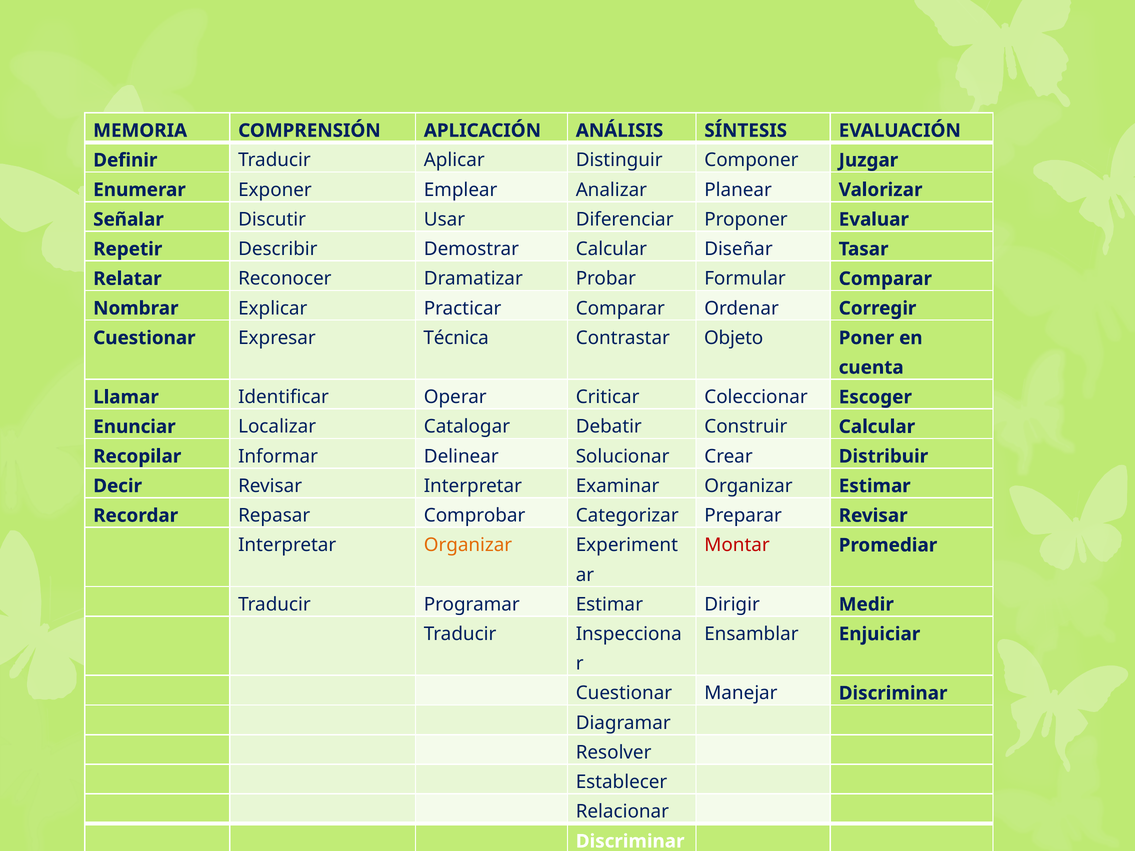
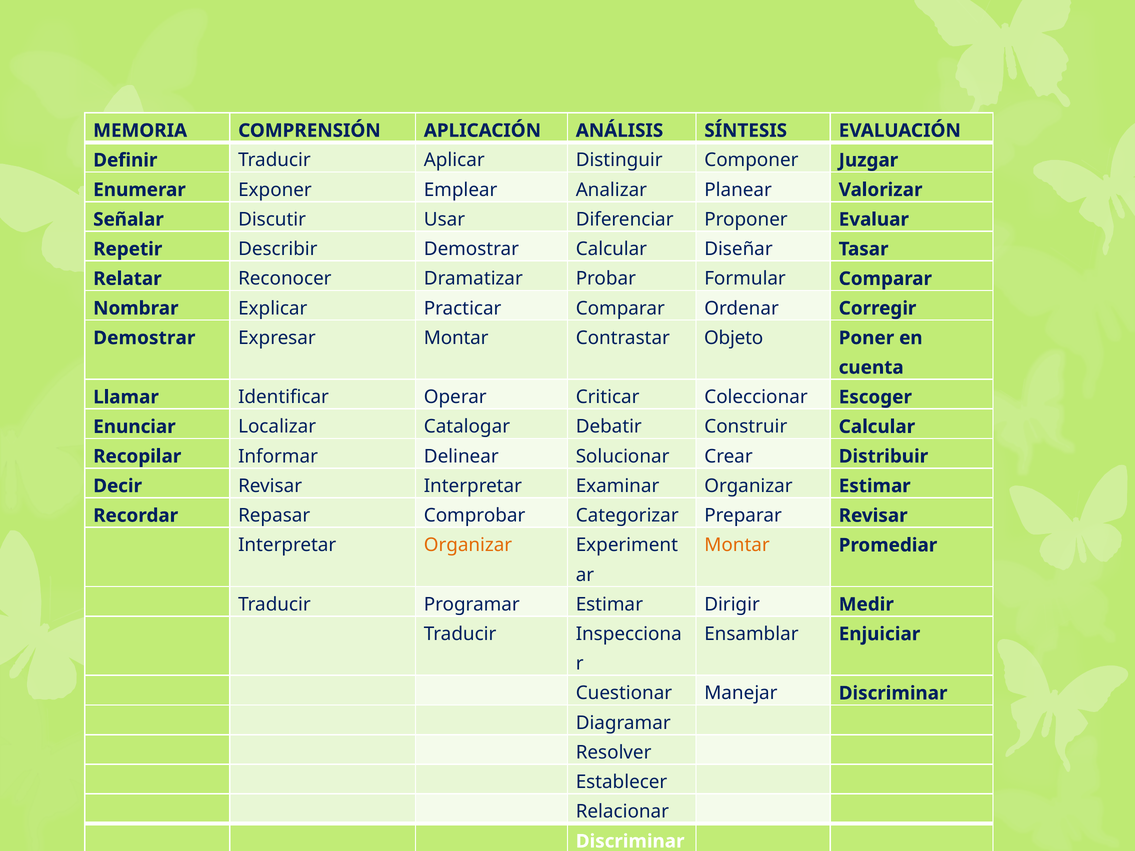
Cuestionar at (144, 338): Cuestionar -> Demostrar
Expresar Técnica: Técnica -> Montar
Montar at (737, 545) colour: red -> orange
